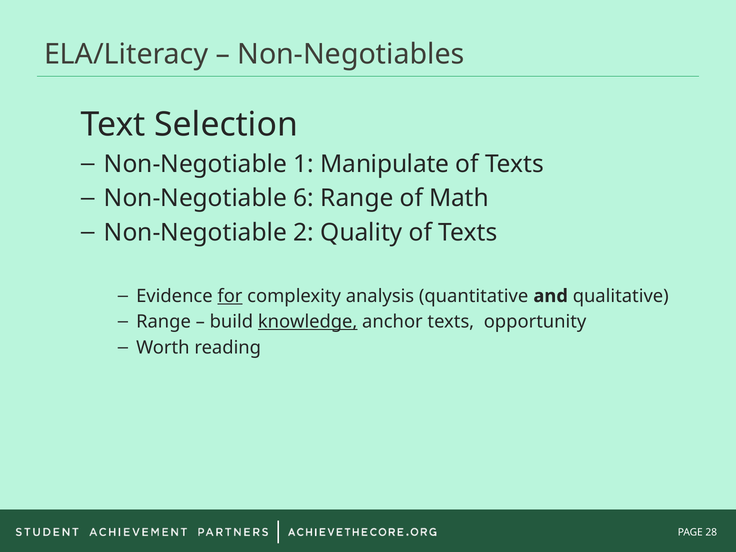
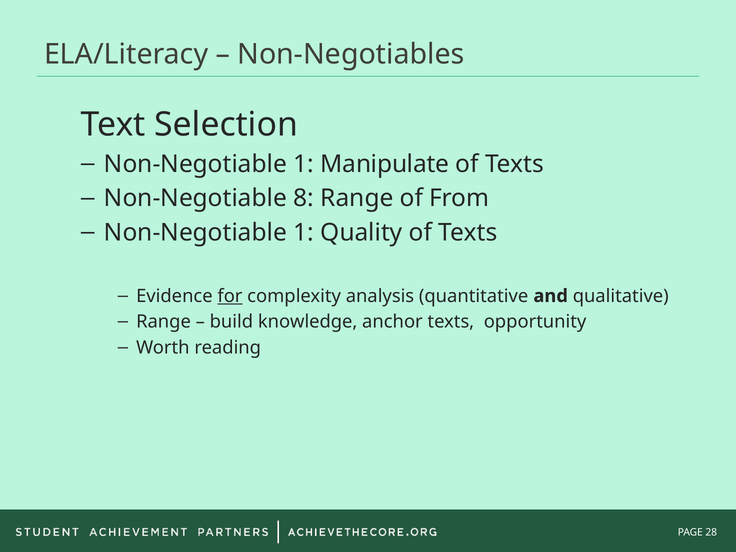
6: 6 -> 8
Math: Math -> From
2 at (304, 233): 2 -> 1
knowledge underline: present -> none
